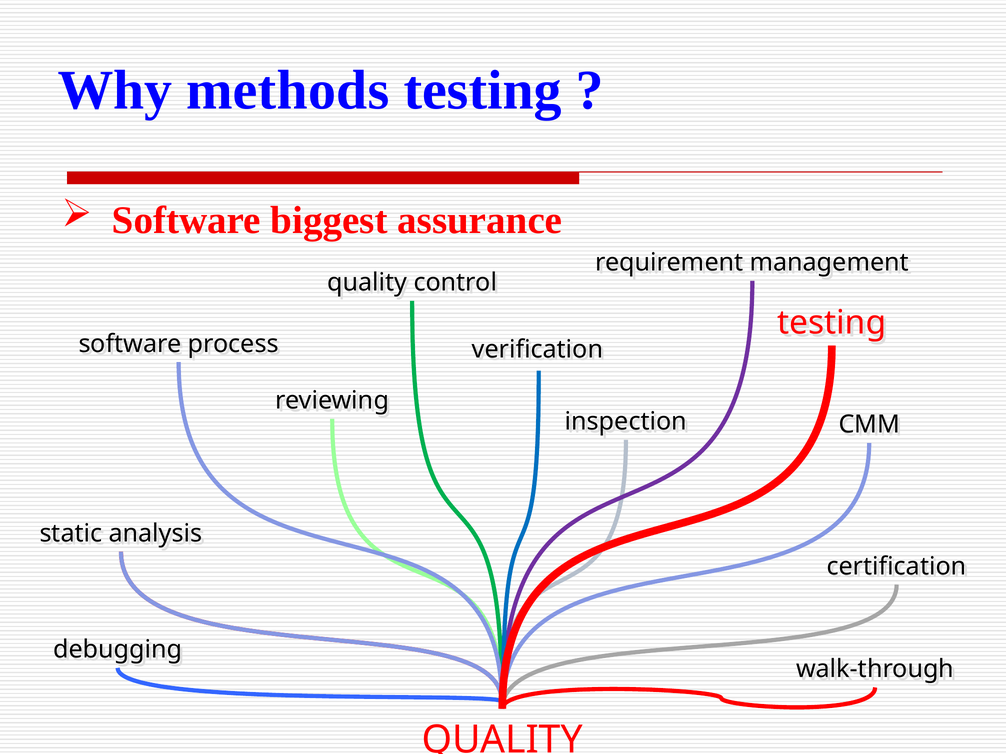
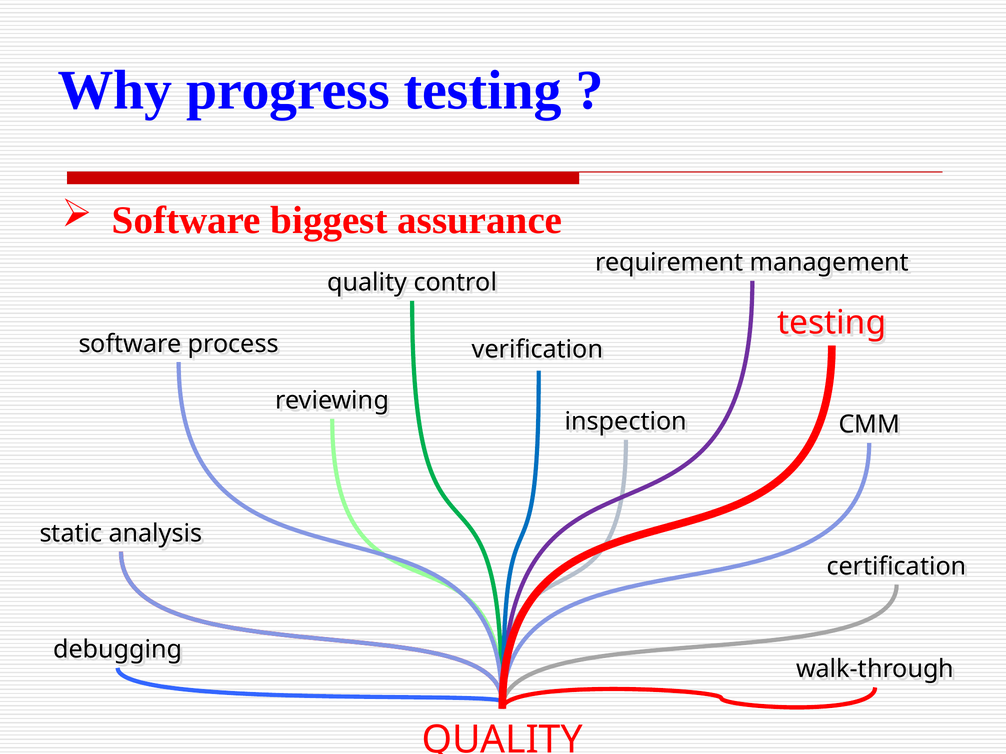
methods: methods -> progress
